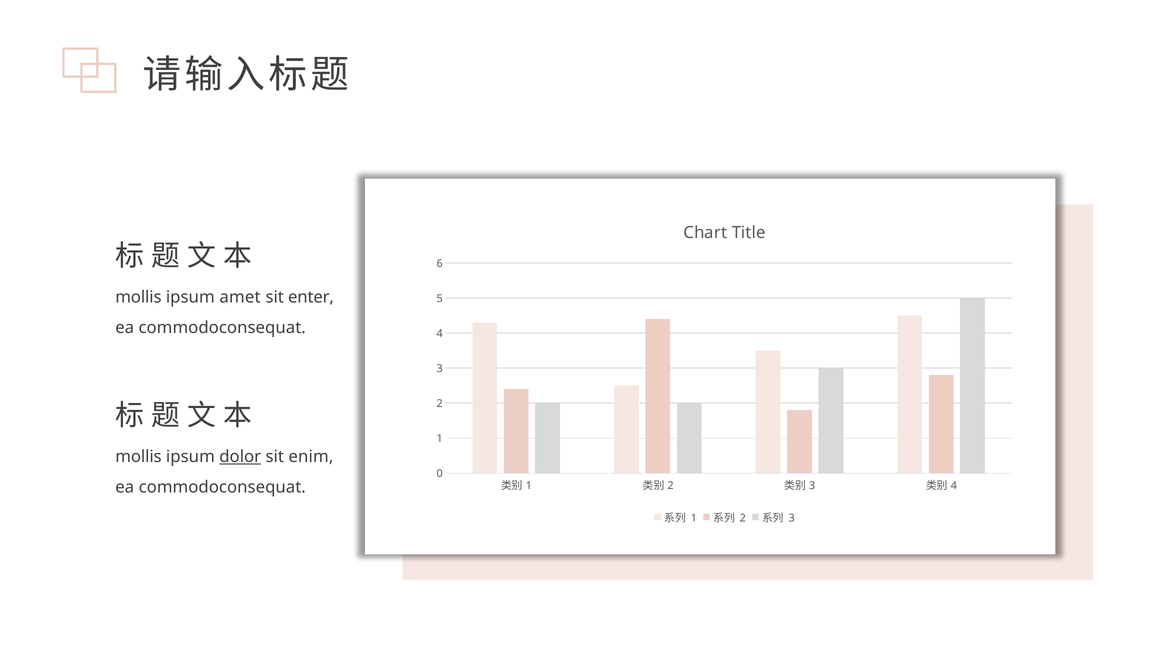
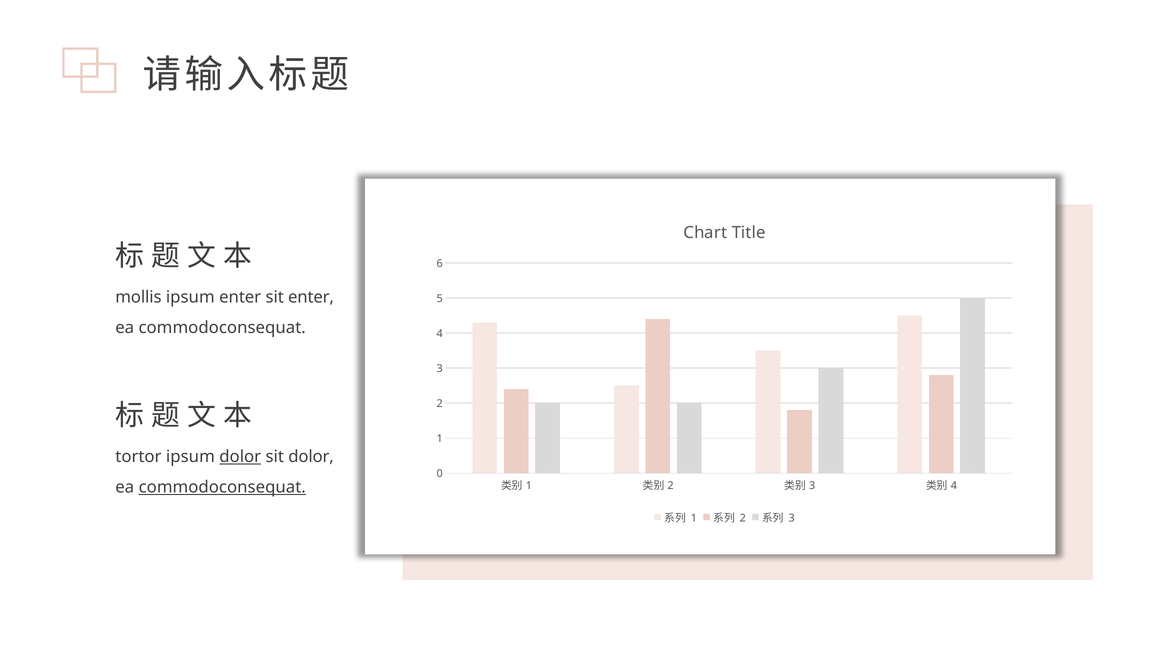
ipsum amet: amet -> enter
mollis at (138, 457): mollis -> tortor
sit enim: enim -> dolor
commodoconsequat at (222, 487) underline: none -> present
